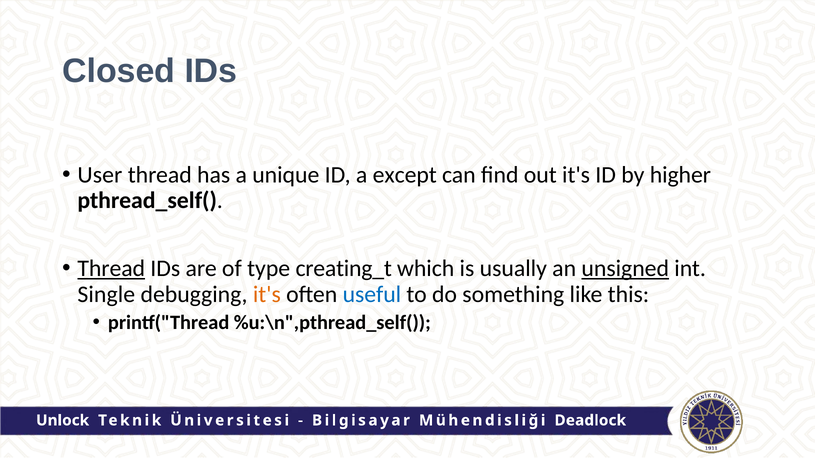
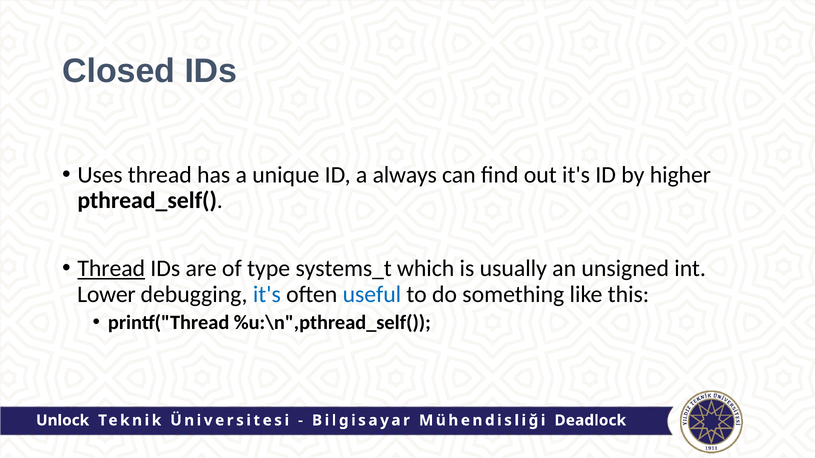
User: User -> Uses
except: except -> always
creating_t: creating_t -> systems_t
unsigned underline: present -> none
Single: Single -> Lower
it's at (267, 295) colour: orange -> blue
